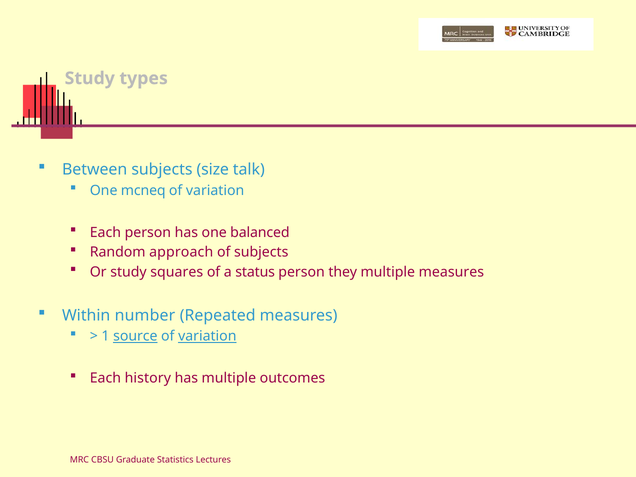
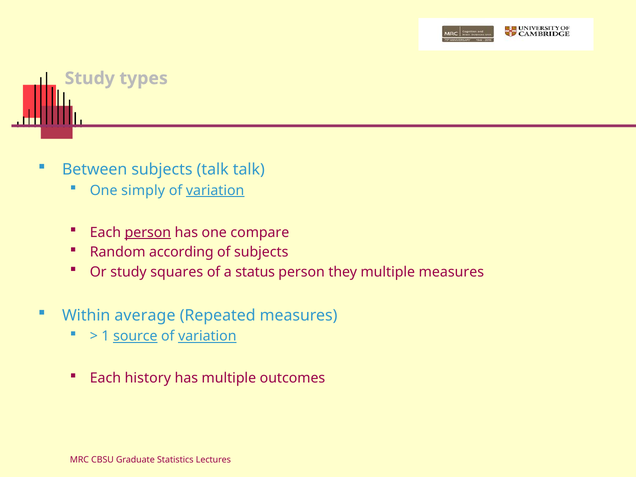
subjects size: size -> talk
mcneq: mcneq -> simply
variation at (215, 190) underline: none -> present
person at (148, 232) underline: none -> present
balanced: balanced -> compare
approach: approach -> according
number: number -> average
